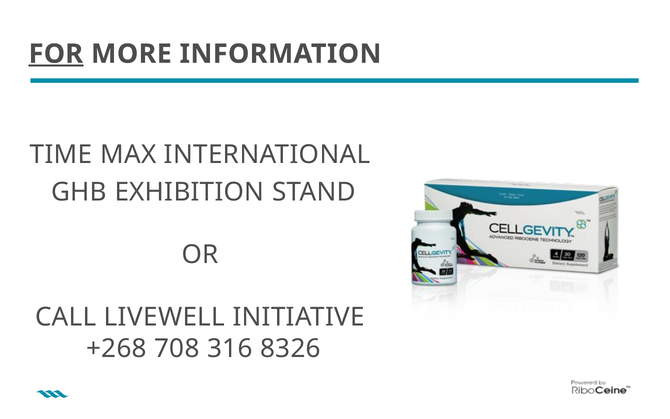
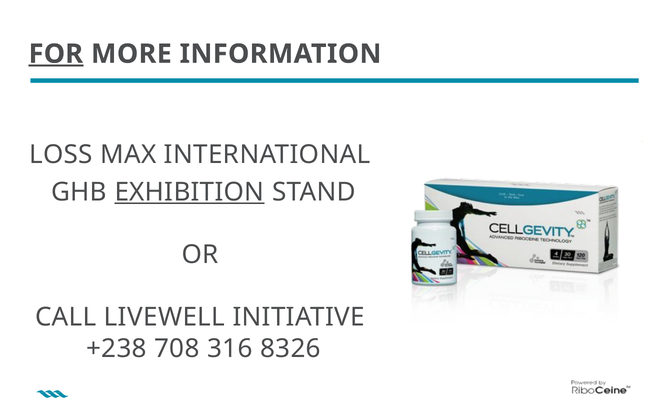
TIME: TIME -> LOSS
EXHIBITION underline: none -> present
+268: +268 -> +238
